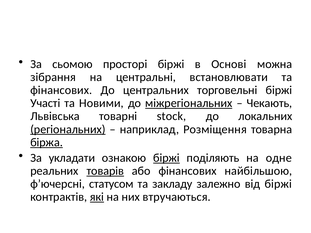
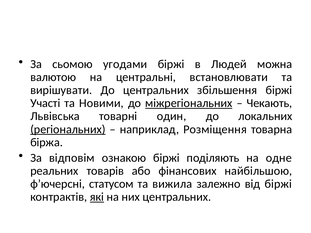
просторі: просторі -> угодами
Основі: Основі -> Людей
зібрання: зібрання -> валютою
фінансових at (61, 90): фінансових -> вирішувати
торговельні: торговельні -> збільшення
stock: stock -> один
біржа underline: present -> none
укладати: укладати -> відповім
біржі at (166, 158) underline: present -> none
товарів underline: present -> none
закладу: закладу -> вижила
них втручаються: втручаються -> центральних
